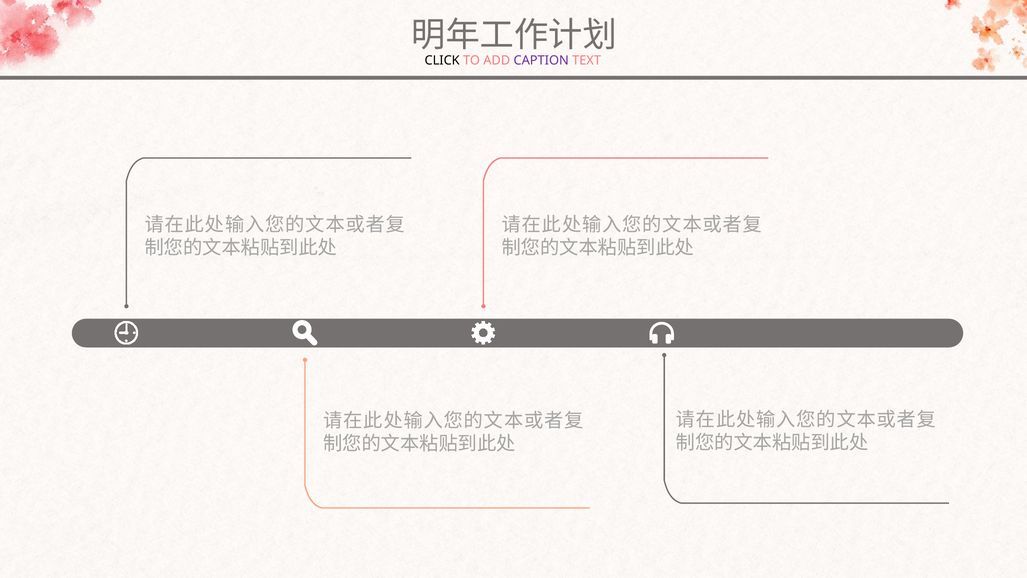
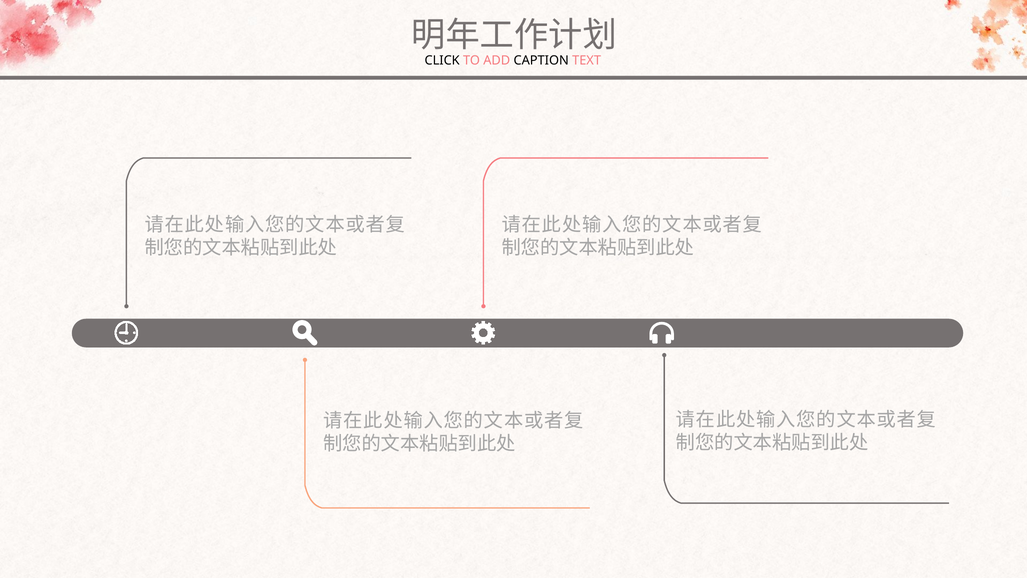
CAPTION colour: purple -> black
